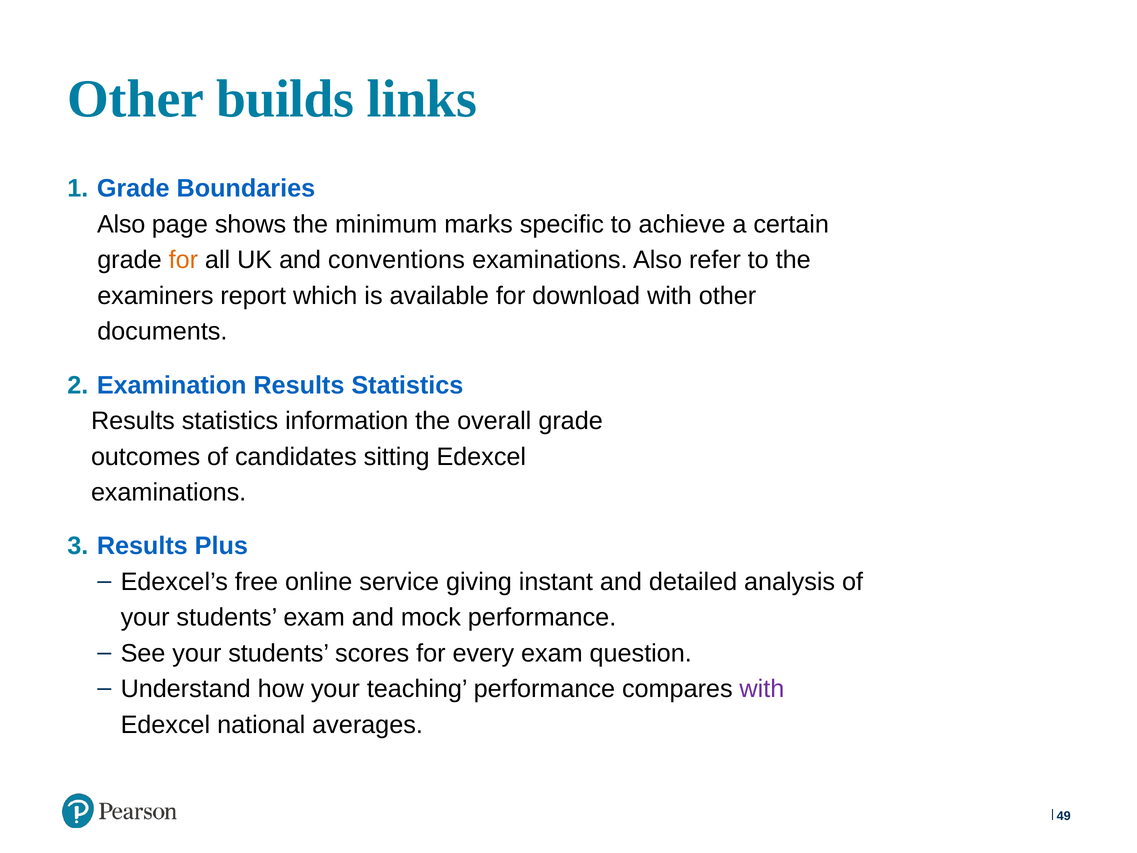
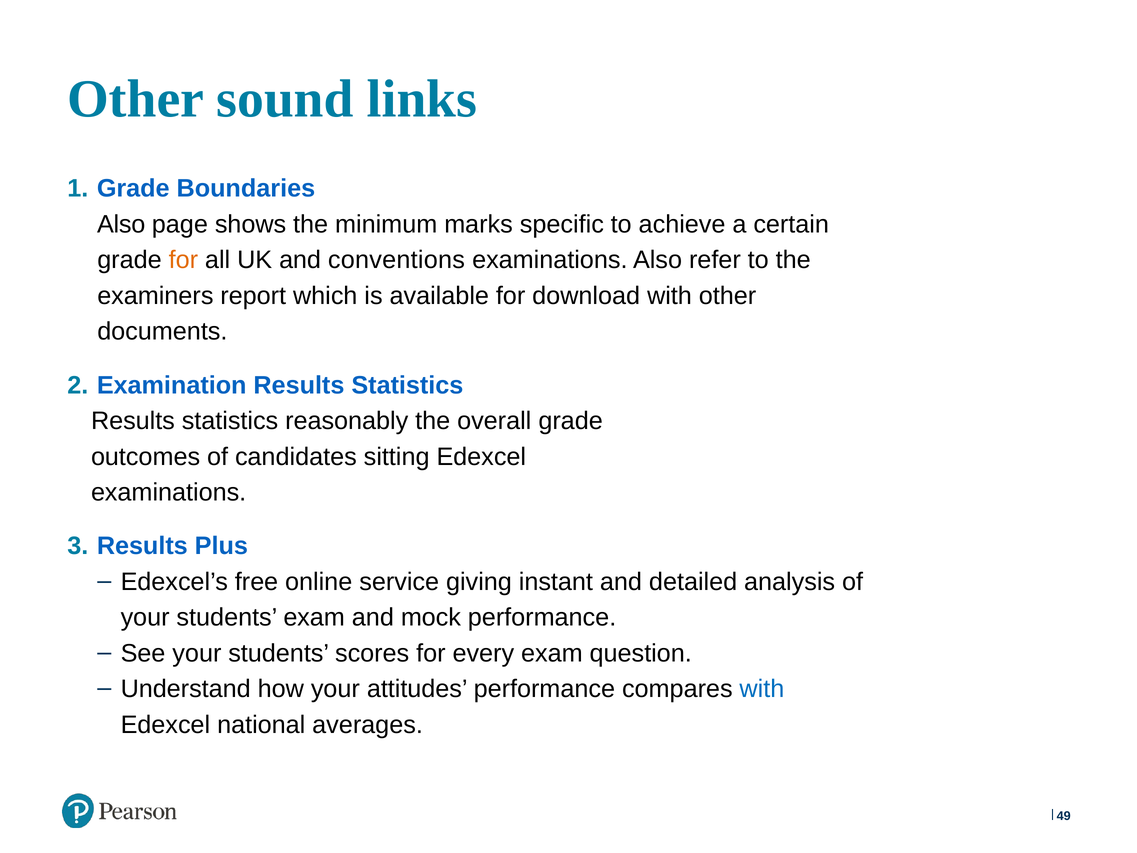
builds: builds -> sound
information: information -> reasonably
teaching: teaching -> attitudes
with at (762, 689) colour: purple -> blue
